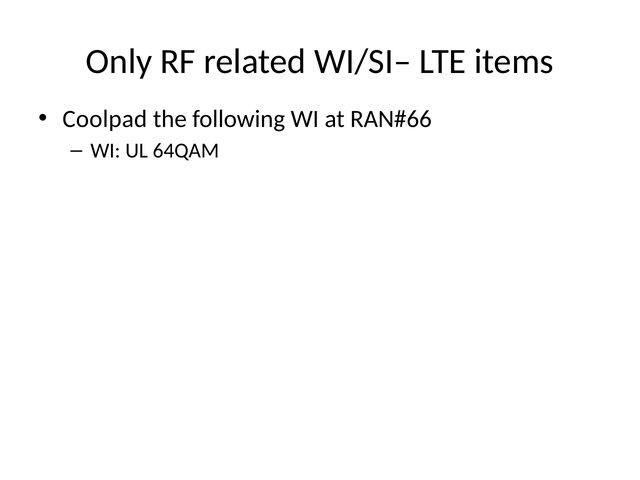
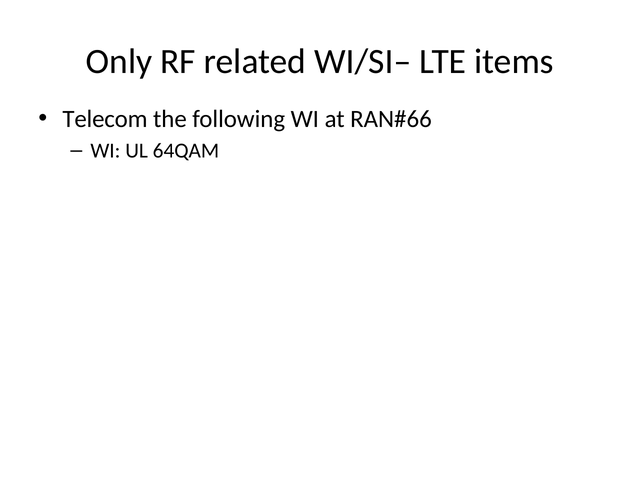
Coolpad: Coolpad -> Telecom
